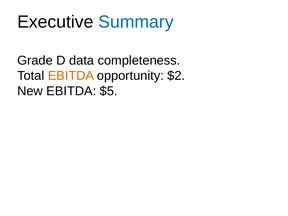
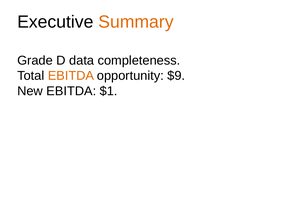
Summary colour: blue -> orange
$2: $2 -> $9
$5: $5 -> $1
